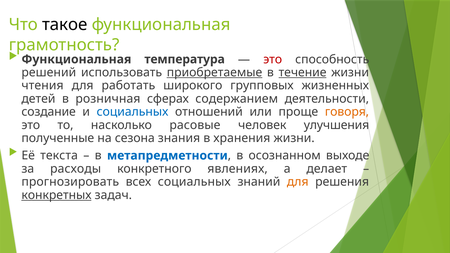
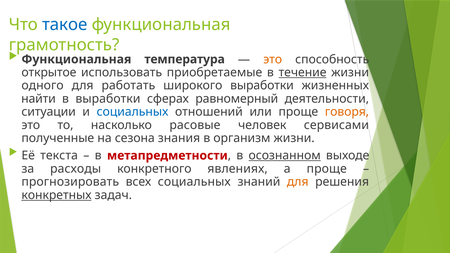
такое colour: black -> blue
это at (273, 59) colour: red -> orange
решений: решений -> открытое
приобретаемые underline: present -> none
чтения: чтения -> одного
широкого групповых: групповых -> выработки
детей: детей -> найти
в розничная: розничная -> выработки
содержанием: содержанием -> равномерный
создание: создание -> ситуации
улучшения: улучшения -> сервисами
хранения: хранения -> организм
метапредметности colour: blue -> red
осознанном underline: none -> present
а делает: делает -> проще
